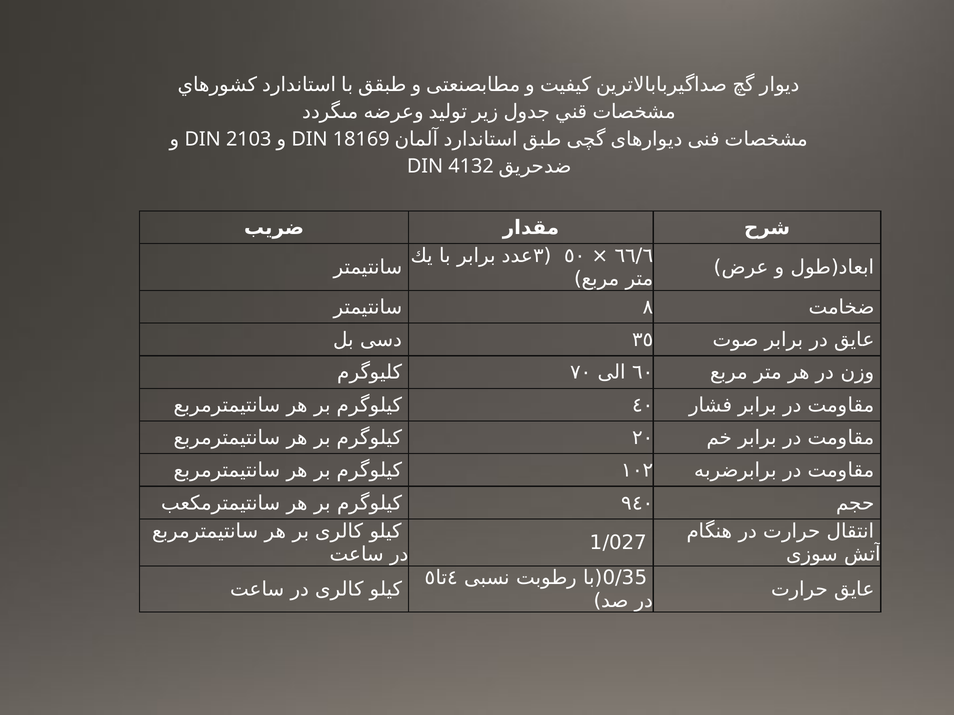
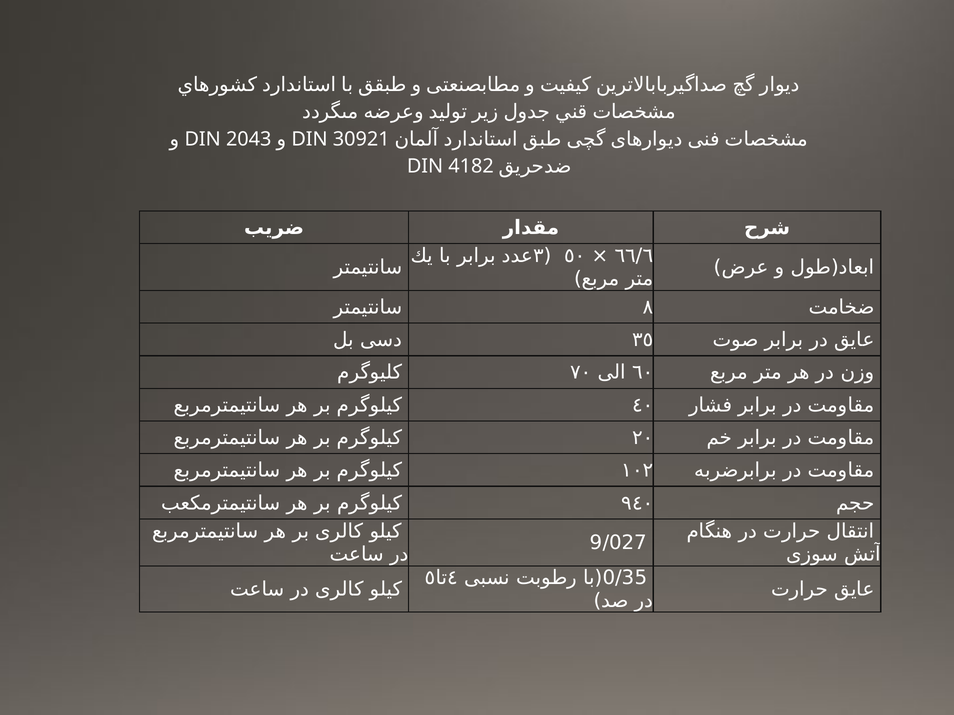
2103: 2103 -> 2043
18169: 18169 -> 30921
4132: 4132 -> 4182
1/027: 1/027 -> 9/027
